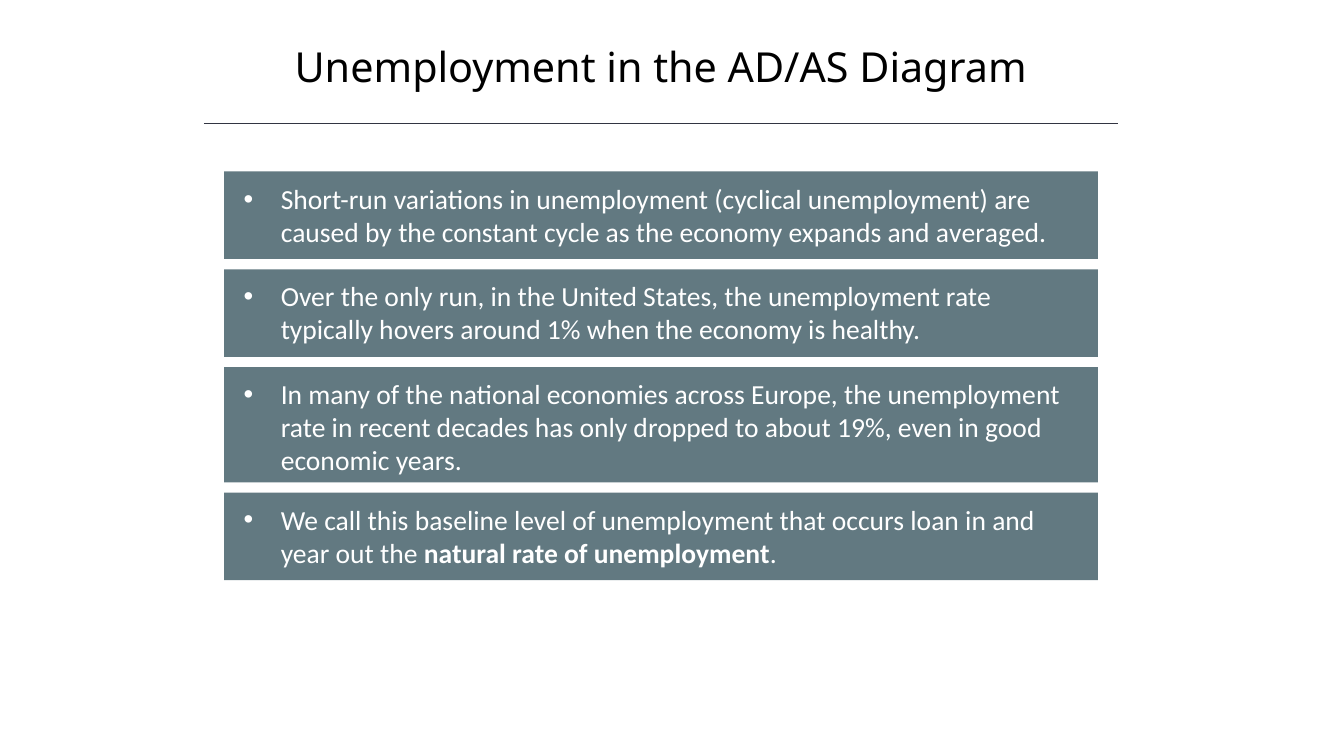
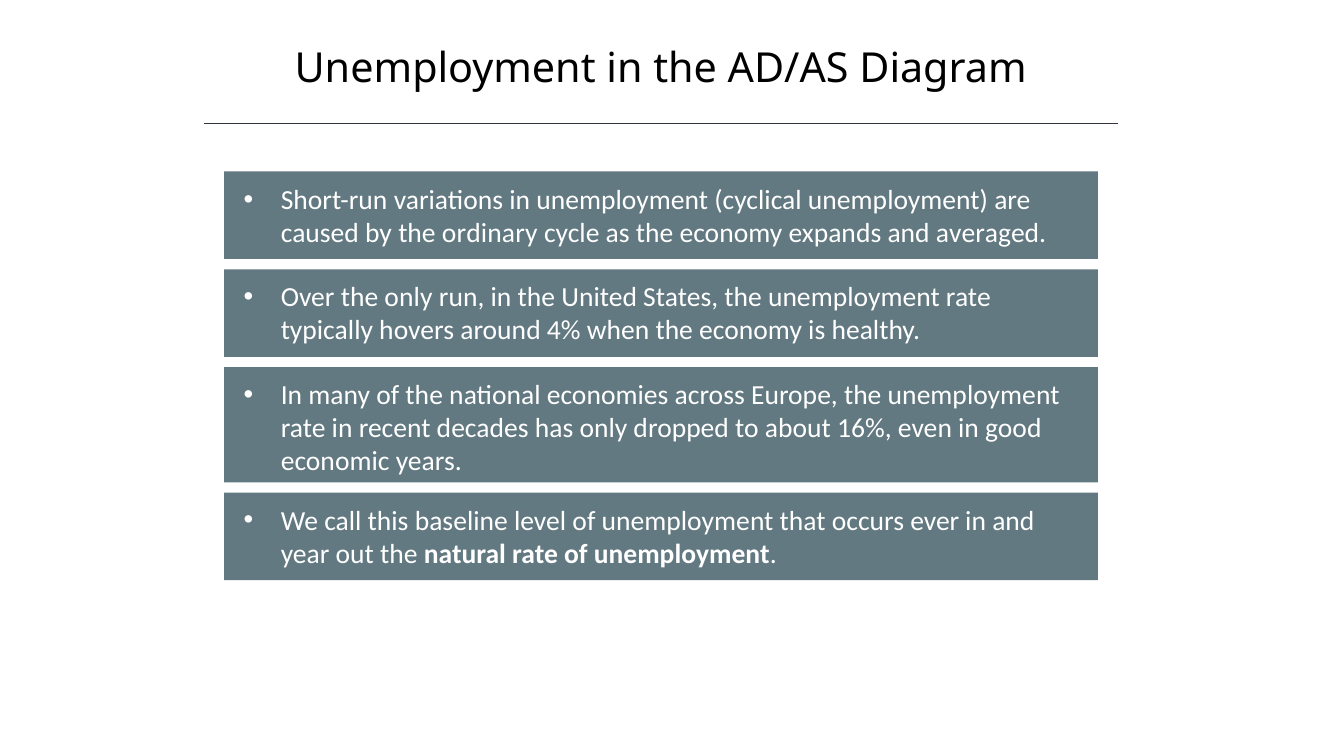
constant: constant -> ordinary
1%: 1% -> 4%
19%: 19% -> 16%
loan: loan -> ever
